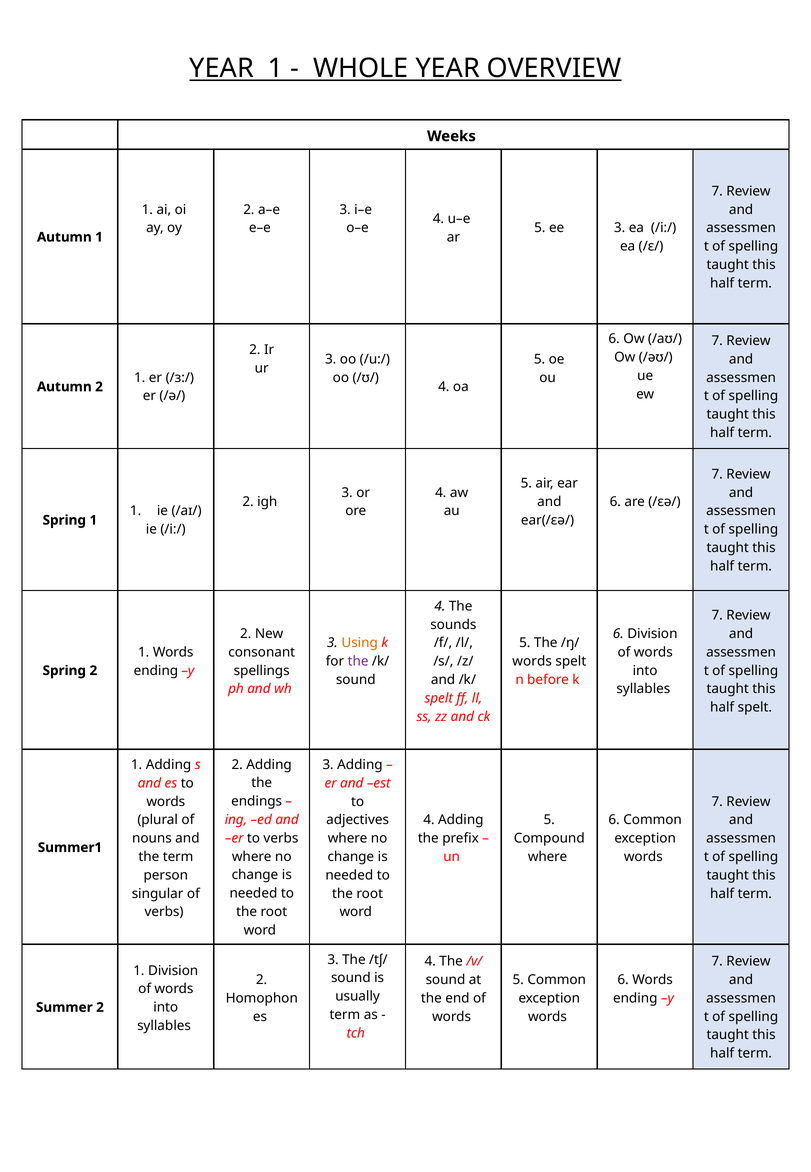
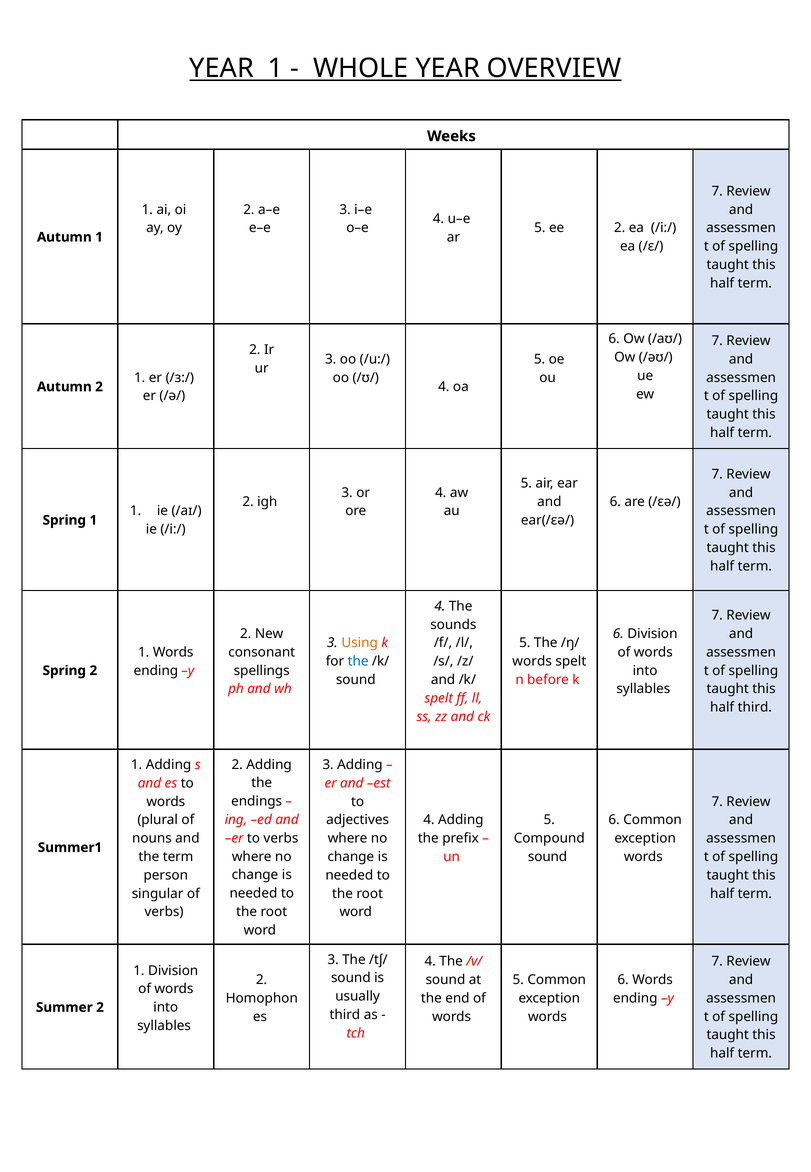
ee 3: 3 -> 2
the at (358, 661) colour: purple -> blue
half spelt: spelt -> third
where at (548, 856): where -> sound
term at (345, 1014): term -> third
